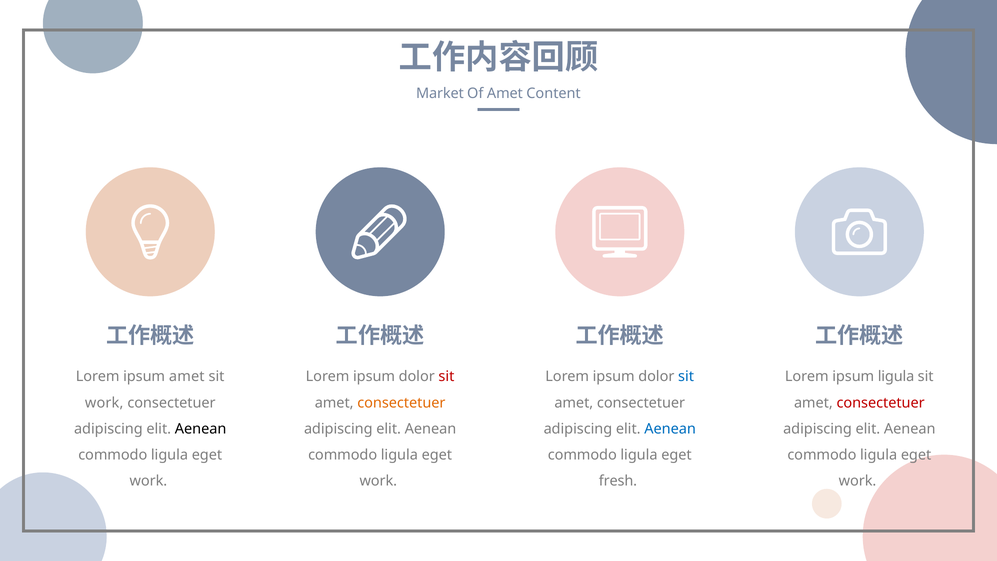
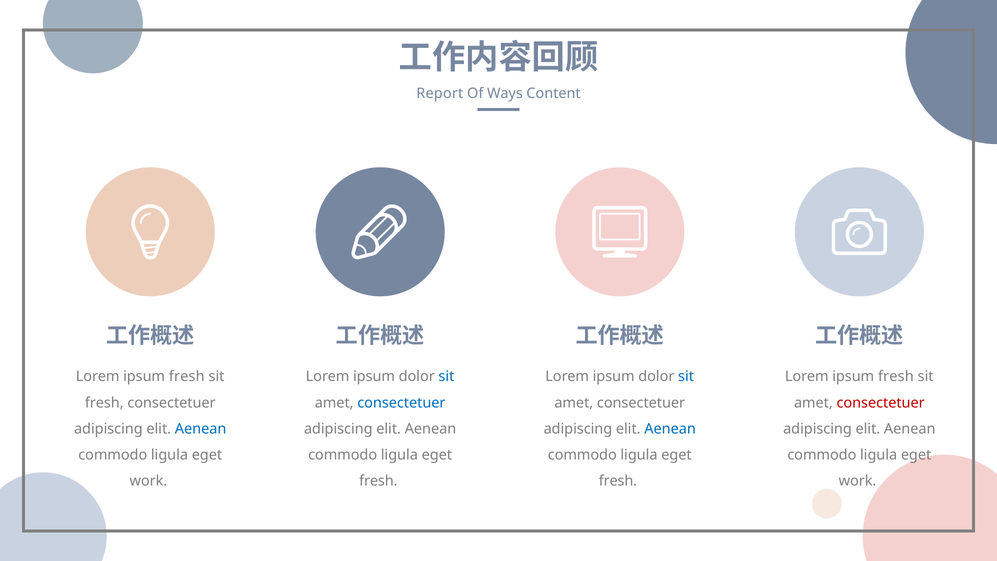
Market: Market -> Report
Of Amet: Amet -> Ways
amet at (187, 376): amet -> fresh
sit at (446, 376) colour: red -> blue
ligula at (896, 376): ligula -> fresh
work at (104, 403): work -> fresh
consectetuer at (401, 403) colour: orange -> blue
Aenean at (201, 429) colour: black -> blue
work at (378, 481): work -> fresh
